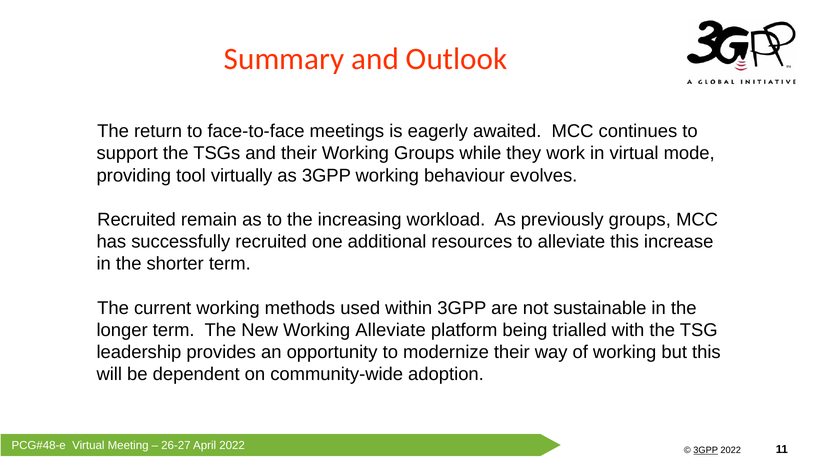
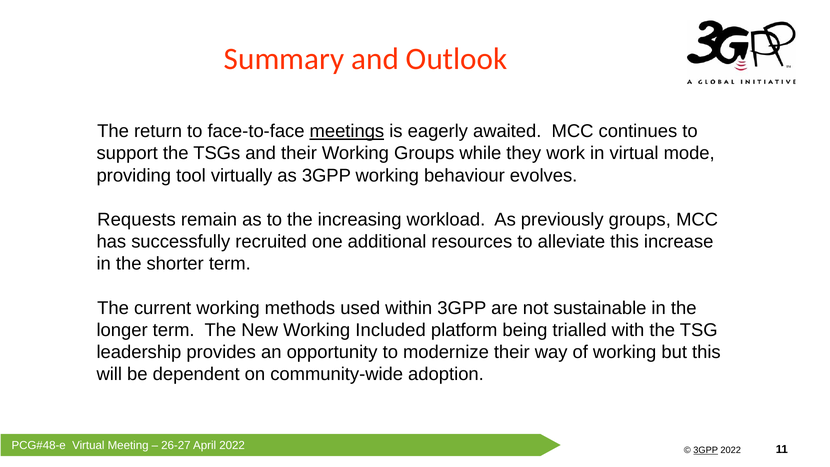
meetings underline: none -> present
Recruited at (137, 220): Recruited -> Requests
Working Alleviate: Alleviate -> Included
